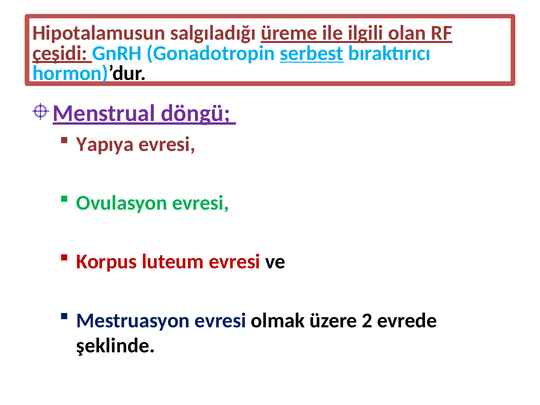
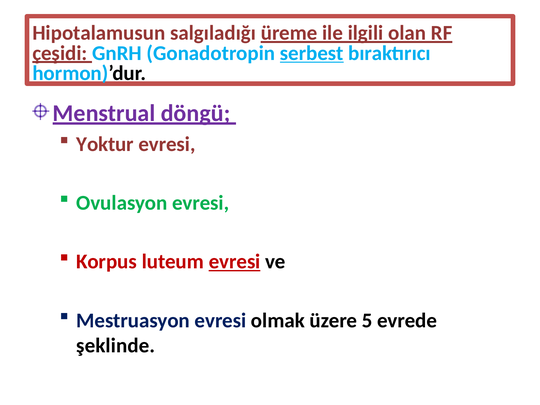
Yapıya: Yapıya -> Yoktur
evresi at (235, 262) underline: none -> present
2: 2 -> 5
